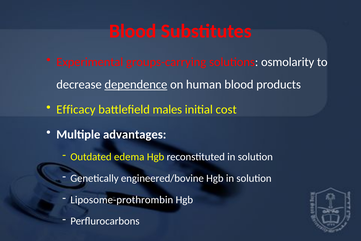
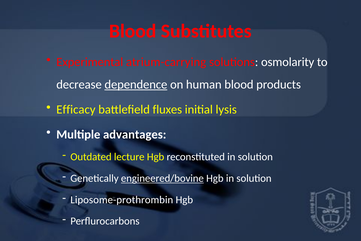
groups-carrying: groups-carrying -> atrium-carrying
males: males -> fluxes
cost: cost -> lysis
edema: edema -> lecture
engineered/bovine underline: none -> present
